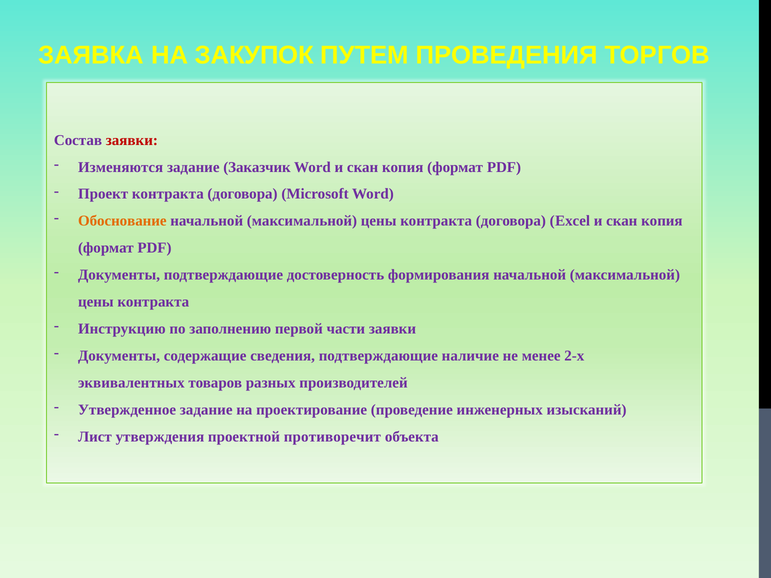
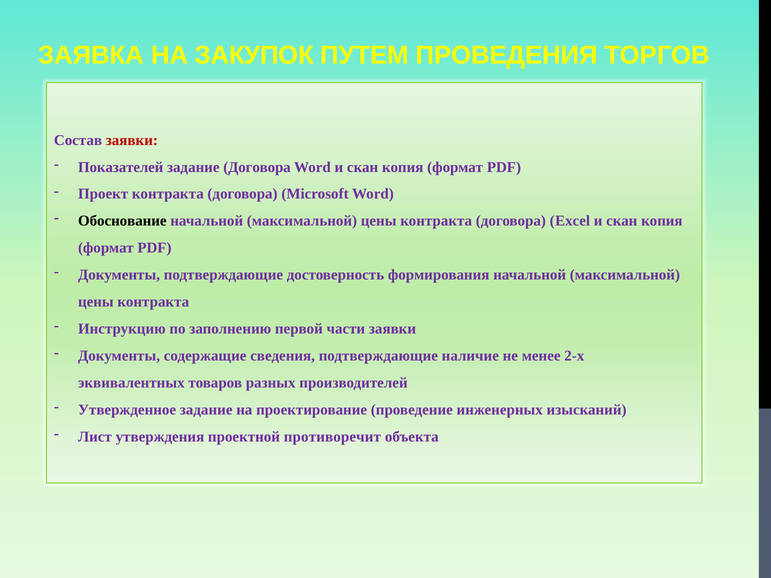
Изменяются: Изменяются -> Показателей
задание Заказчик: Заказчик -> Договора
Обоснование colour: orange -> black
